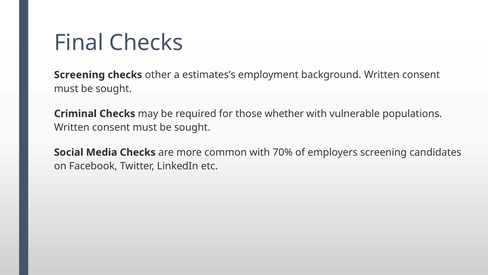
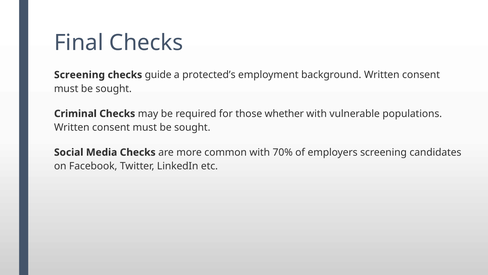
other: other -> guide
estimates’s: estimates’s -> protected’s
